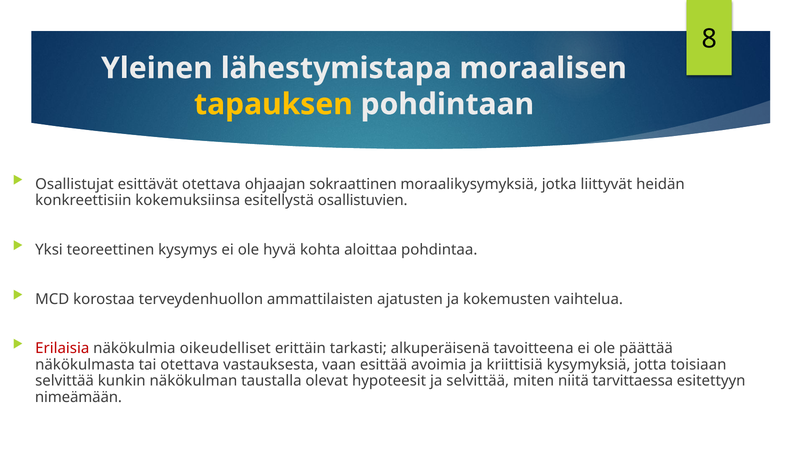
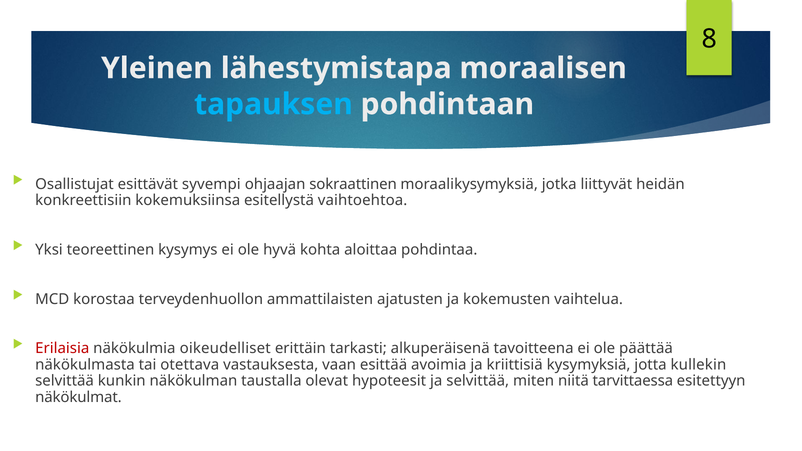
tapauksen colour: yellow -> light blue
esittävät otettava: otettava -> syvempi
osallistuvien: osallistuvien -> vaihtoehtoa
toisiaan: toisiaan -> kullekin
nimeämään: nimeämään -> näkökulmat
